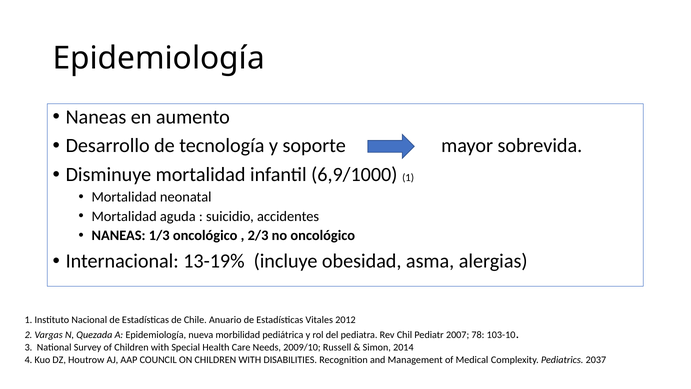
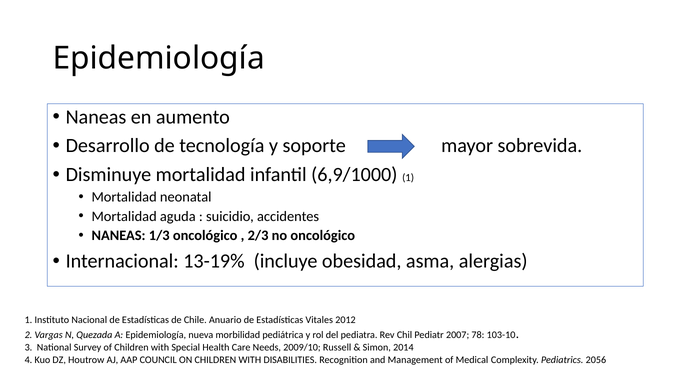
2037: 2037 -> 2056
